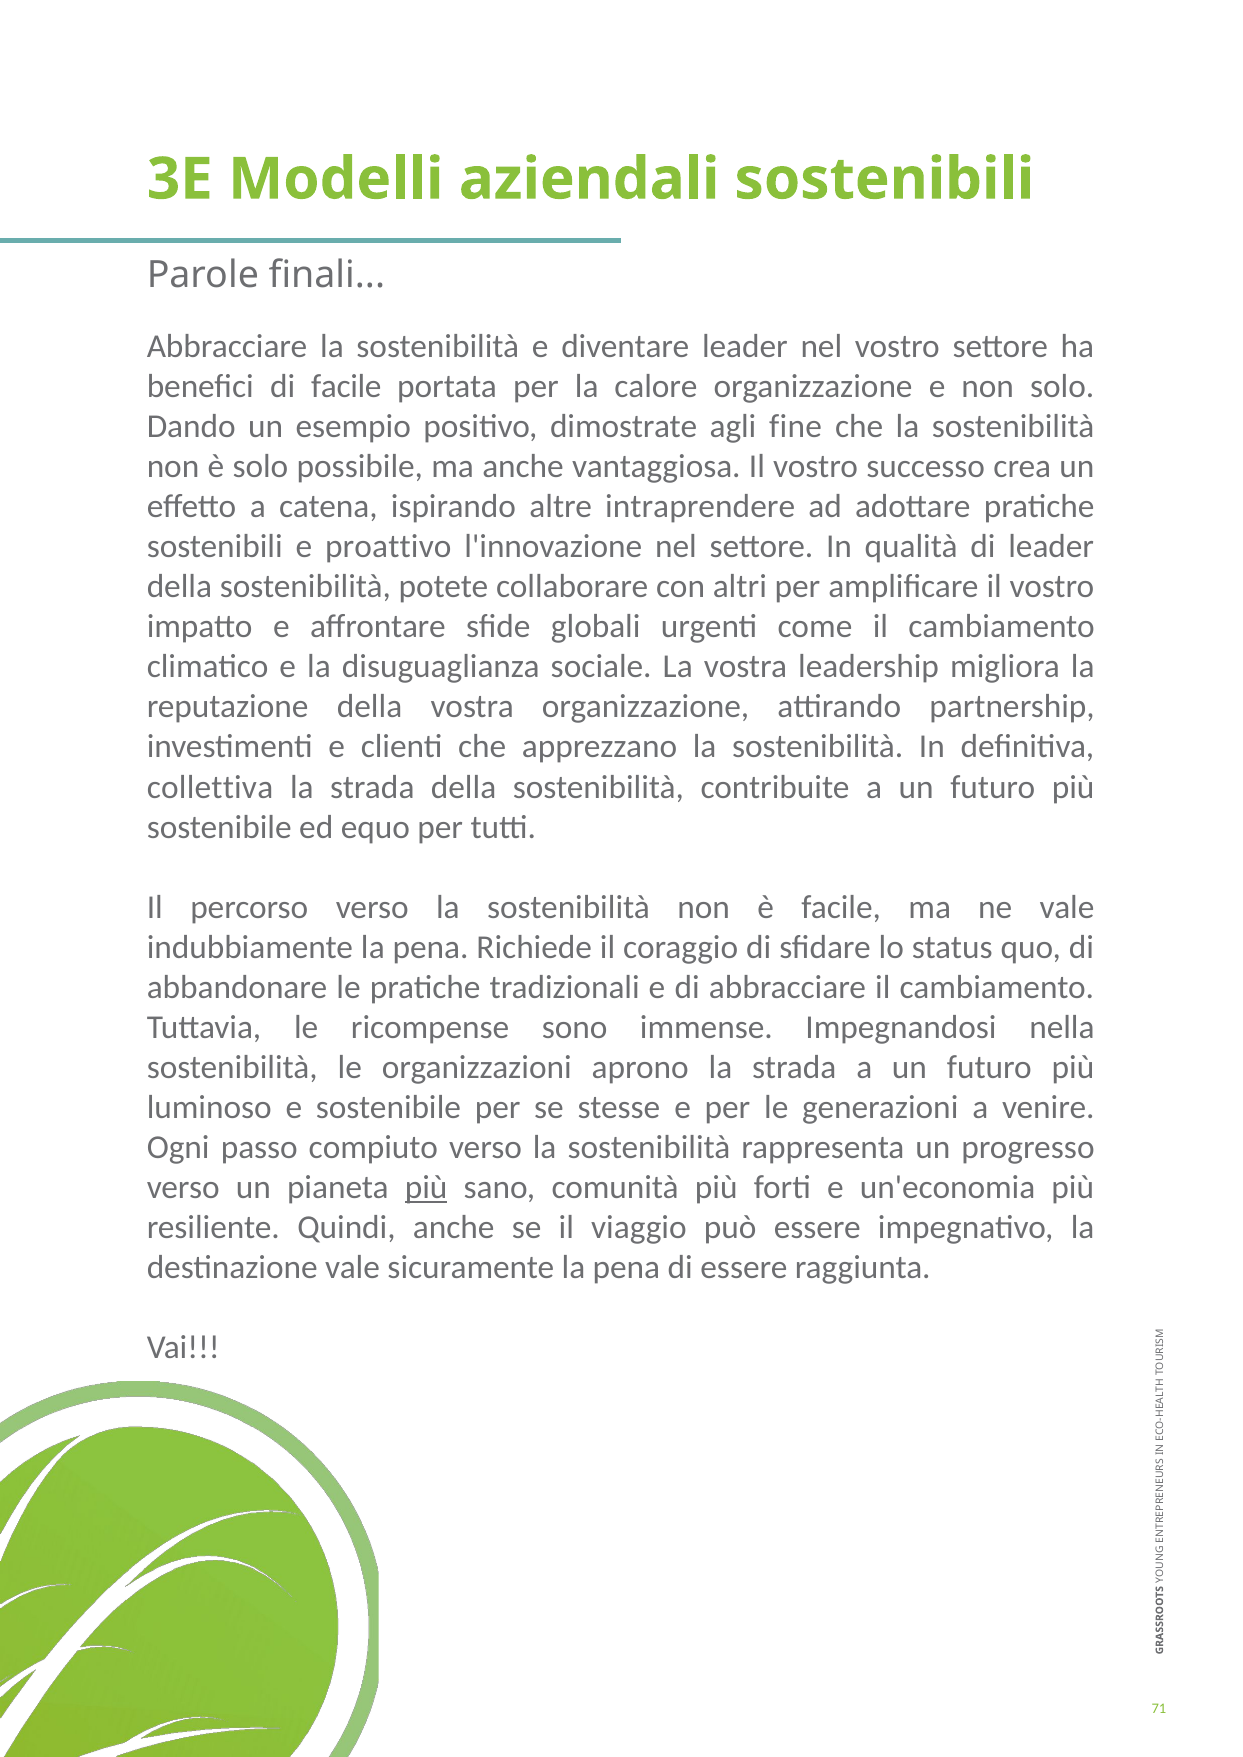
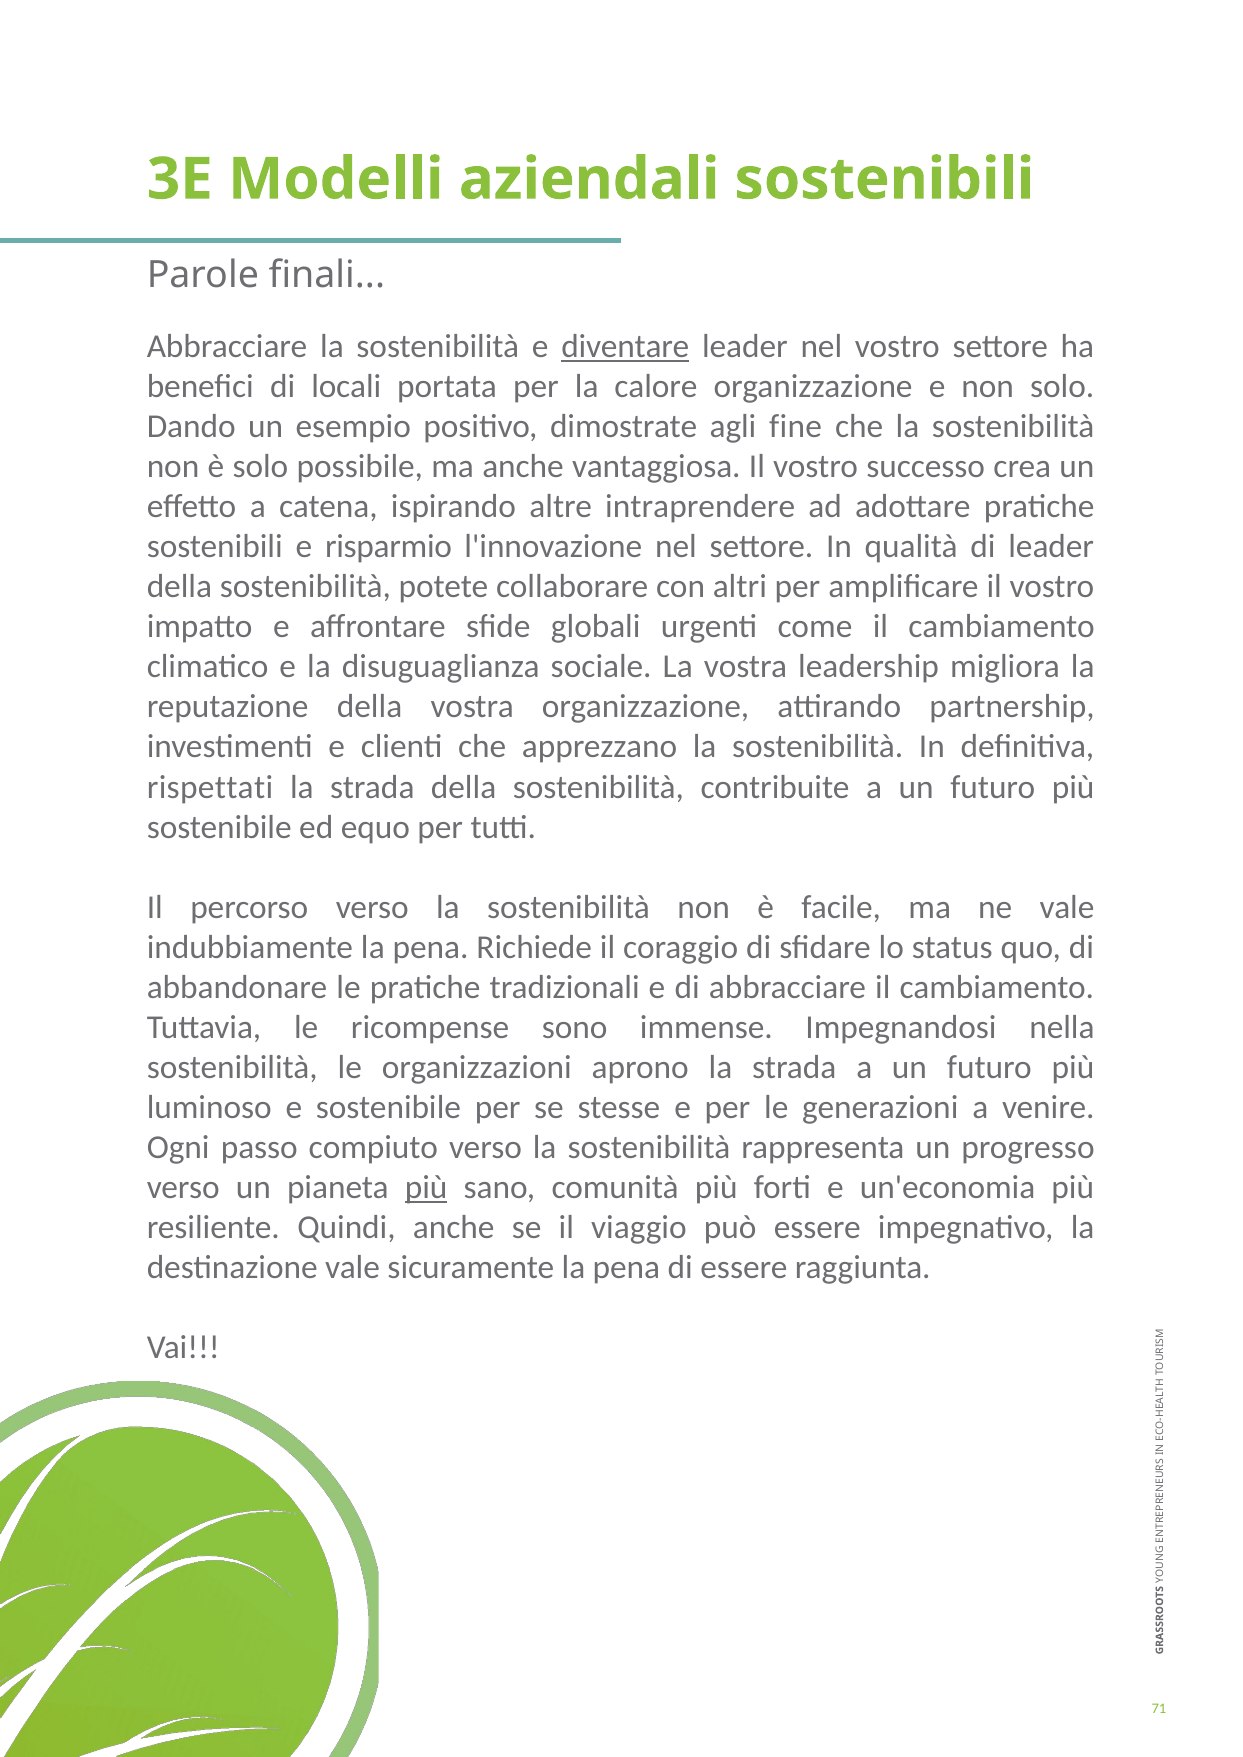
diventare underline: none -> present
di facile: facile -> locali
proattivo: proattivo -> risparmio
collettiva: collettiva -> rispettati
